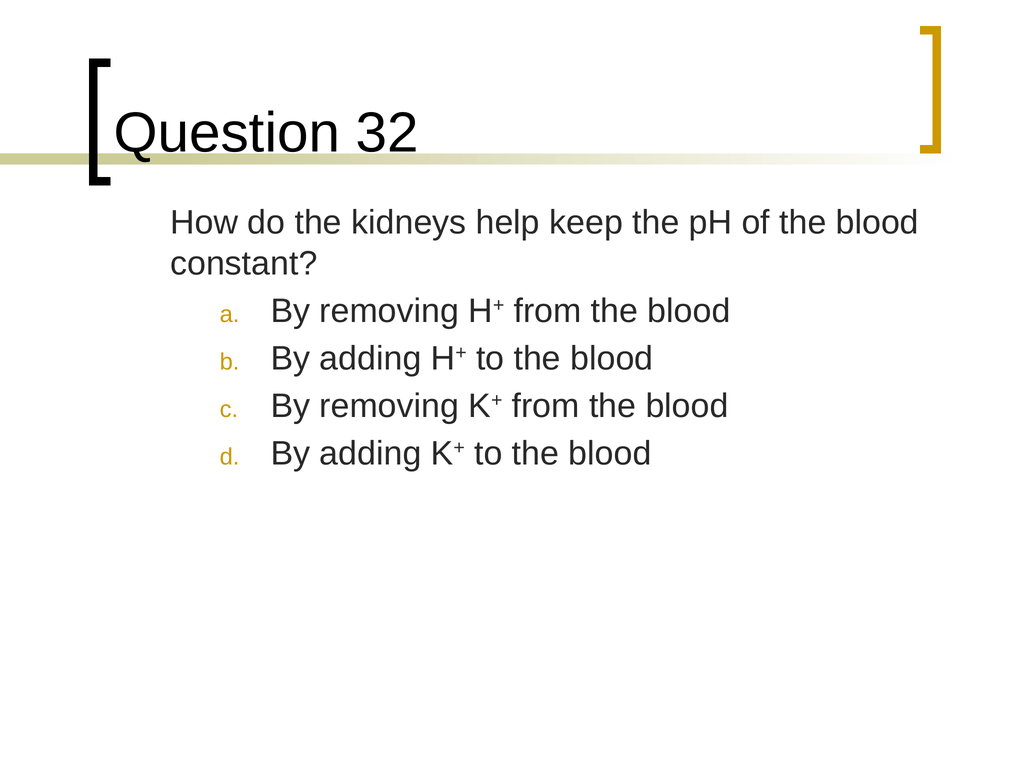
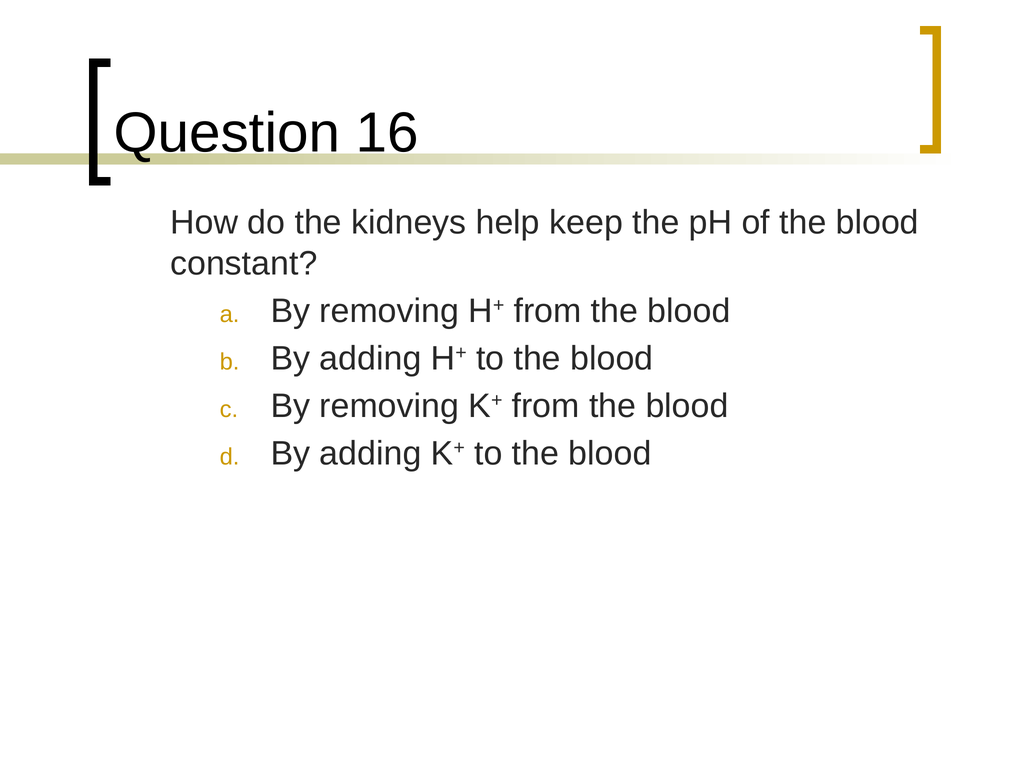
32: 32 -> 16
